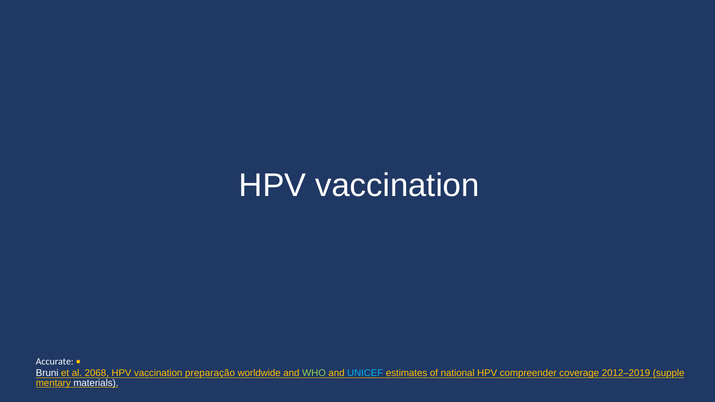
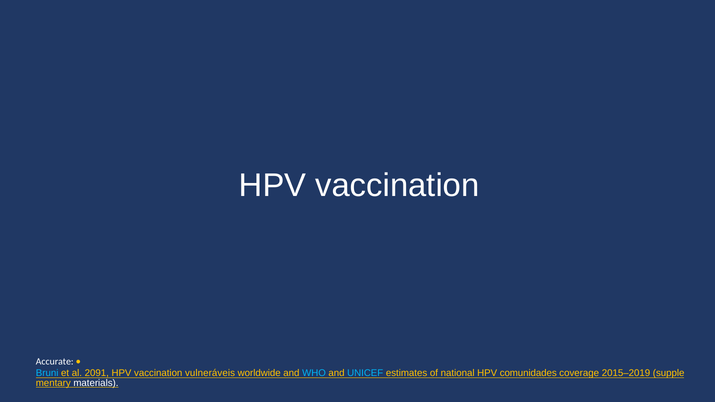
Bruni colour: white -> light blue
2068: 2068 -> 2091
preparação: preparação -> vulneráveis
WHO colour: light green -> light blue
compreender: compreender -> comunidades
2012–2019: 2012–2019 -> 2015–2019
